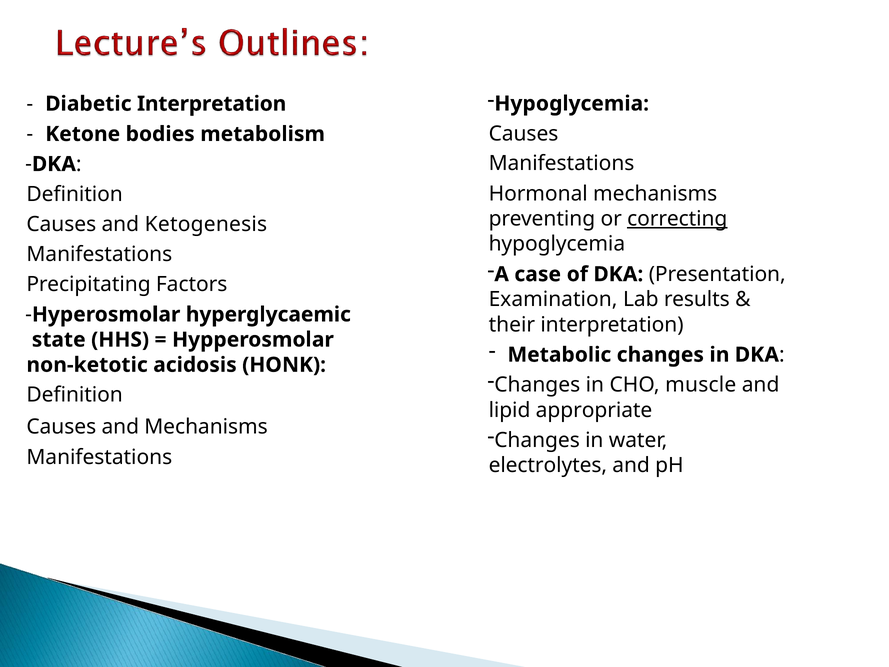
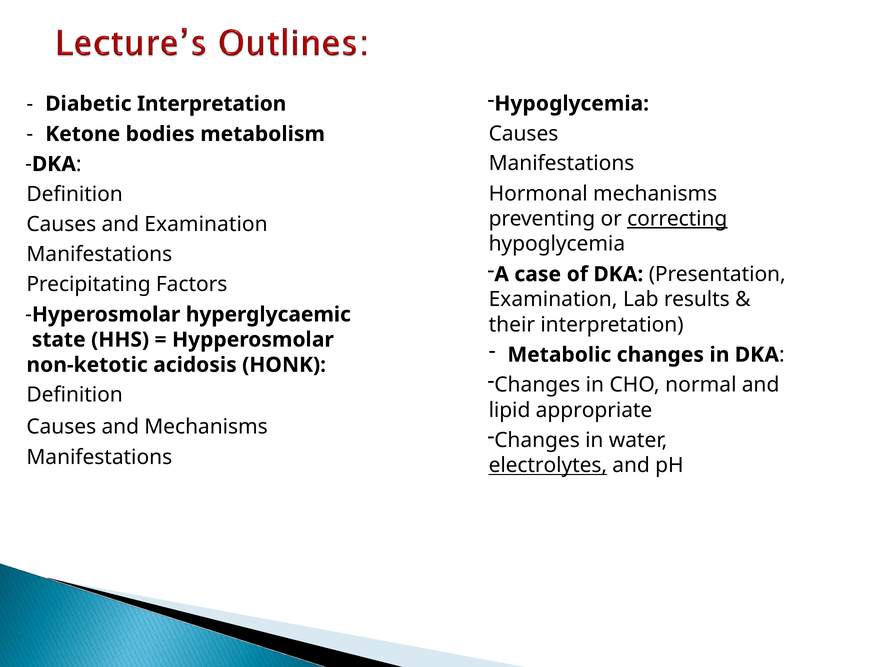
and Ketogenesis: Ketogenesis -> Examination
muscle: muscle -> normal
electrolytes underline: none -> present
